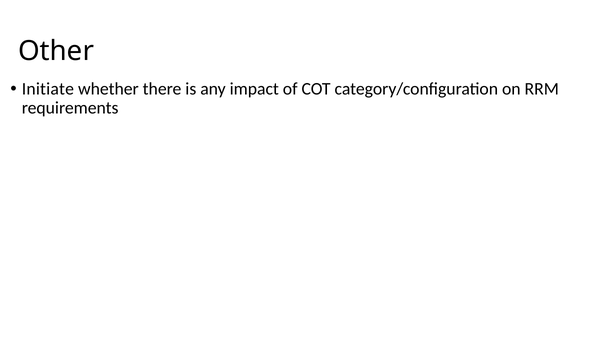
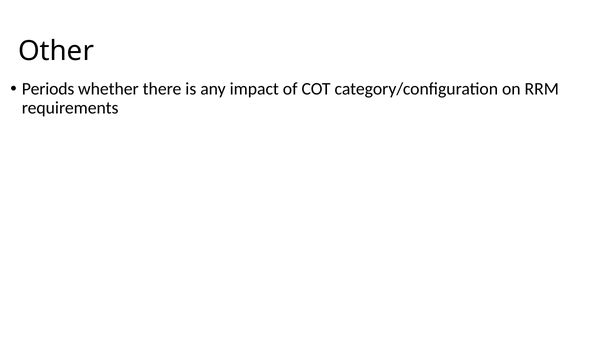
Initiate: Initiate -> Periods
